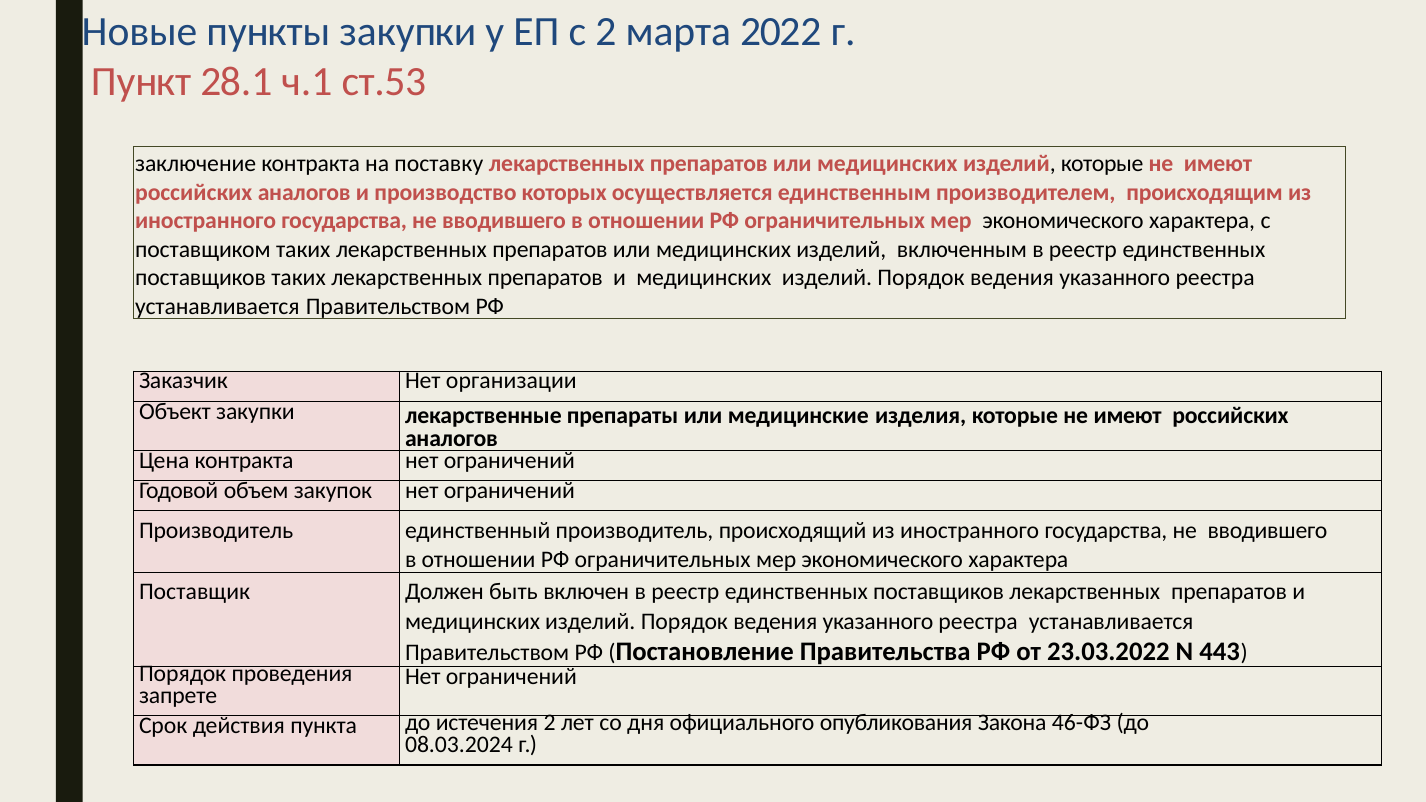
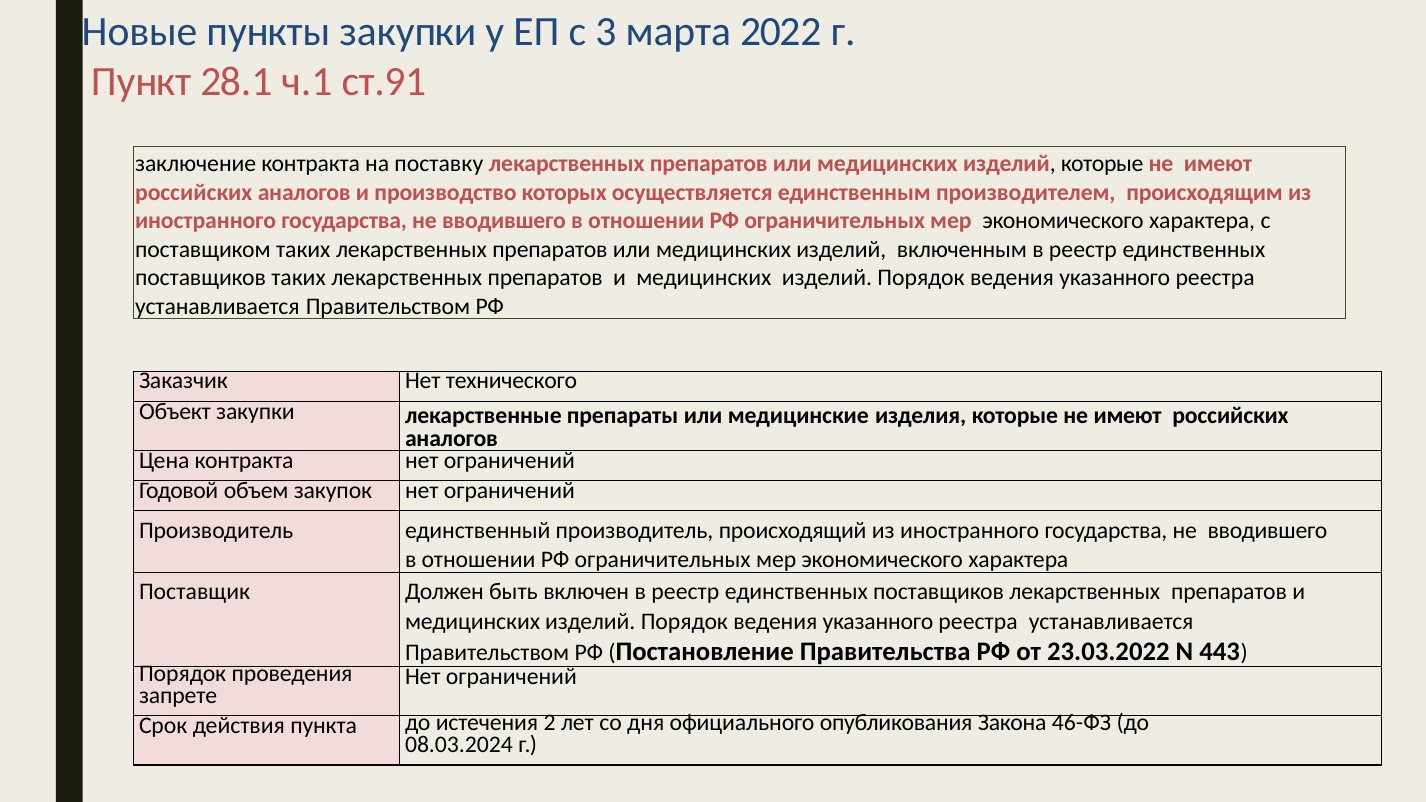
с 2: 2 -> 3
ст.53: ст.53 -> ст.91
организации: организации -> технического
